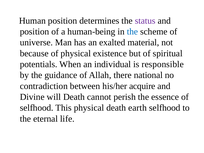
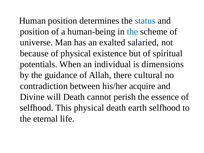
status colour: purple -> blue
material: material -> salaried
responsible: responsible -> dimensions
national: national -> cultural
